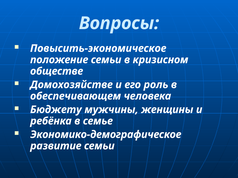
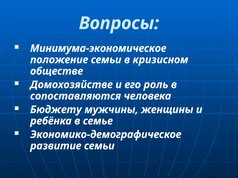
Повысить-экономическое: Повысить-экономическое -> Минимума-экономическое
обеспечивающем: обеспечивающем -> сопоставляются
